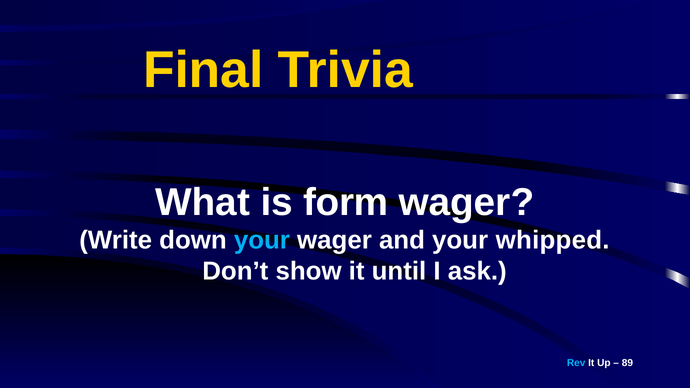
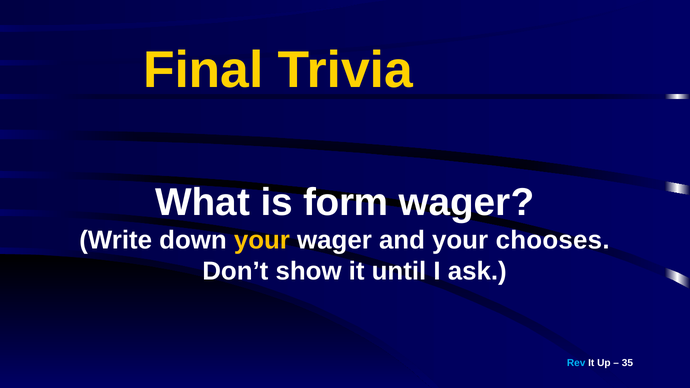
your at (262, 240) colour: light blue -> yellow
whipped: whipped -> chooses
89: 89 -> 35
